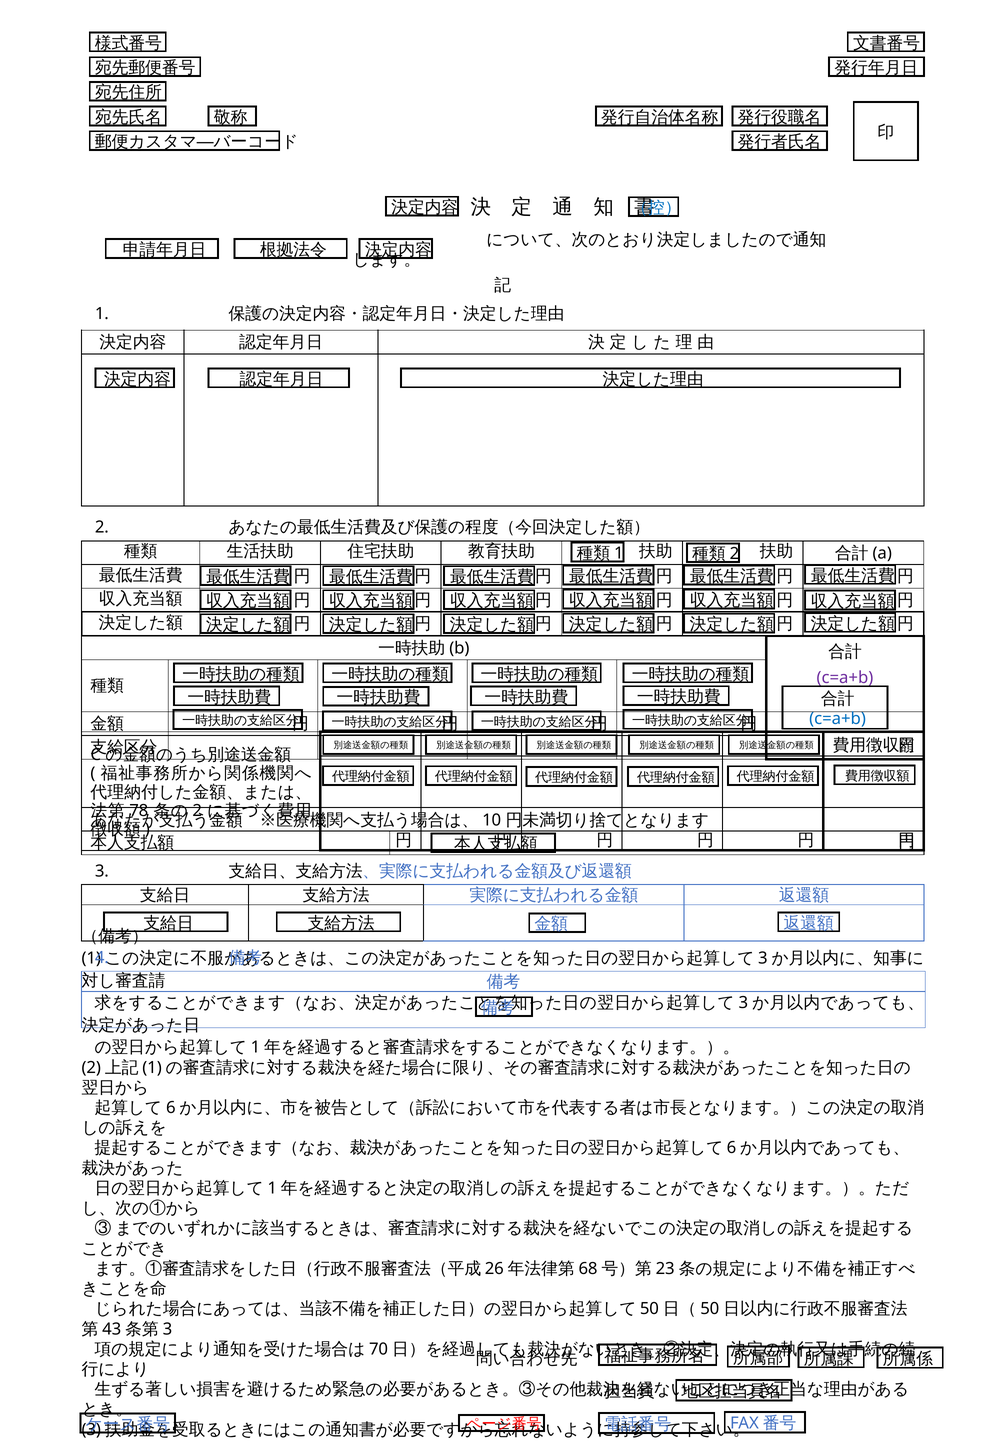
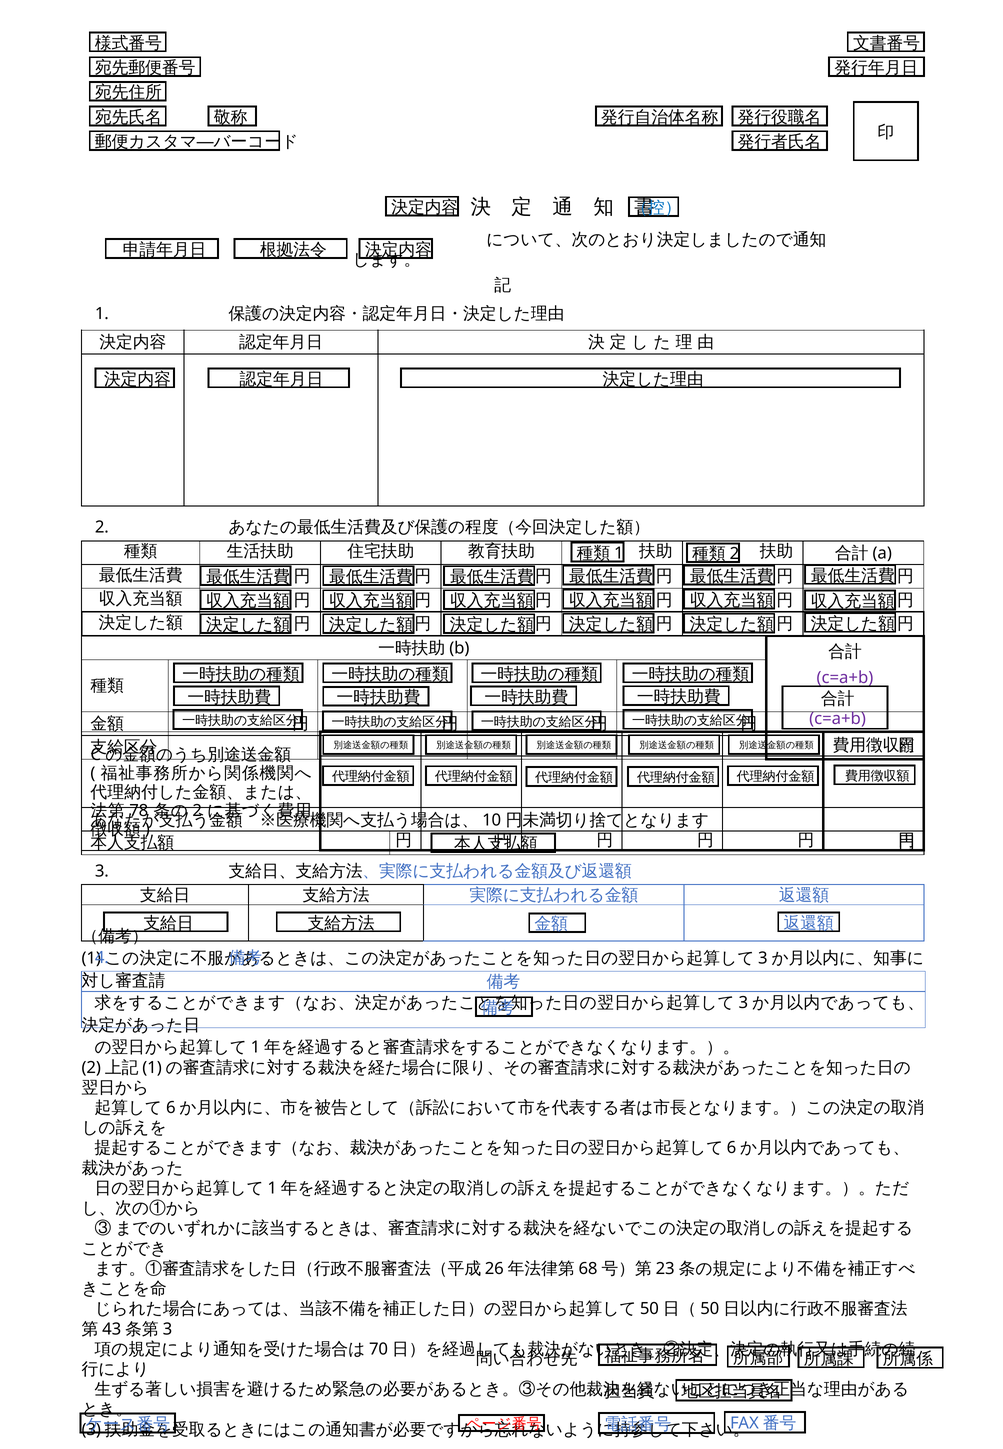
c=a+b at (838, 719) colour: blue -> purple
